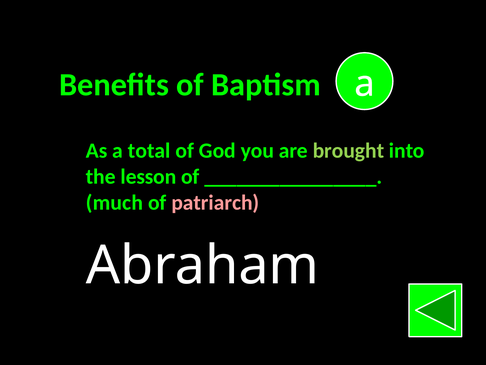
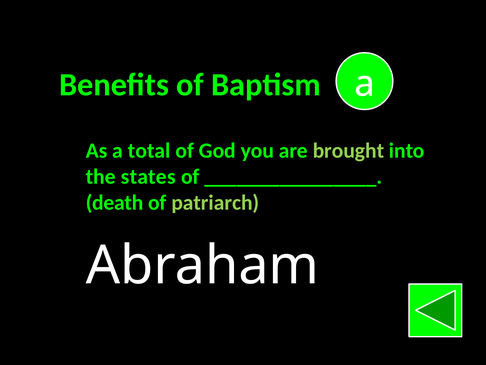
lesson: lesson -> states
much: much -> death
patriarch colour: pink -> light green
